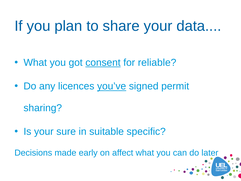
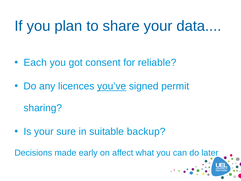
What at (35, 63): What -> Each
consent underline: present -> none
specific: specific -> backup
